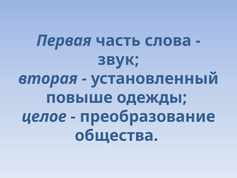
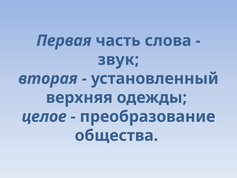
повыше: повыше -> верхняя
